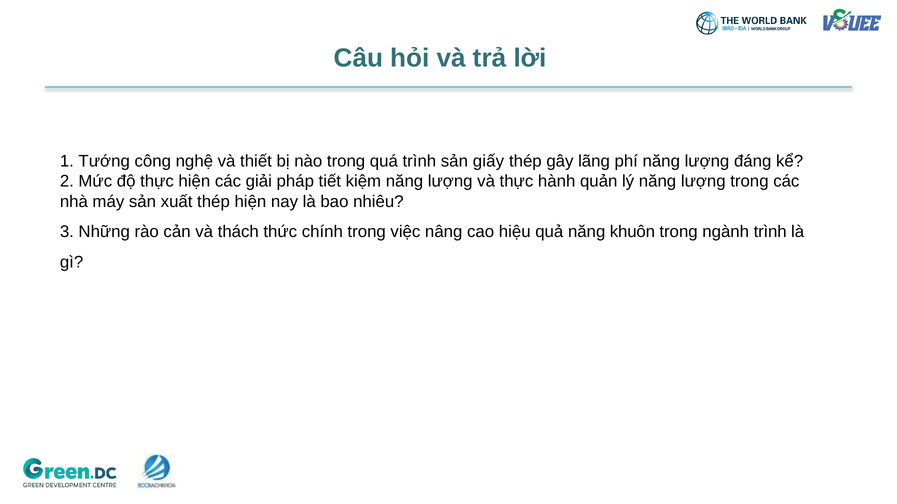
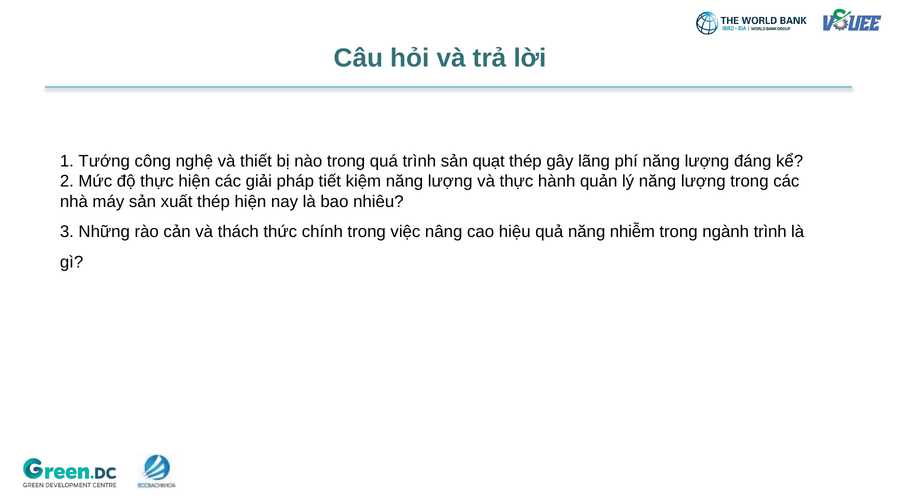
giấy: giấy -> quạt
khuôn: khuôn -> nhiễm
